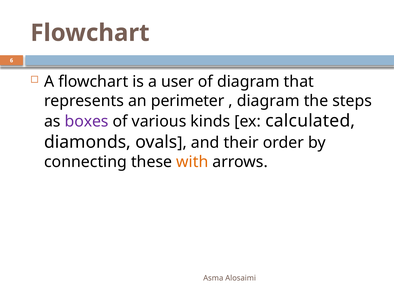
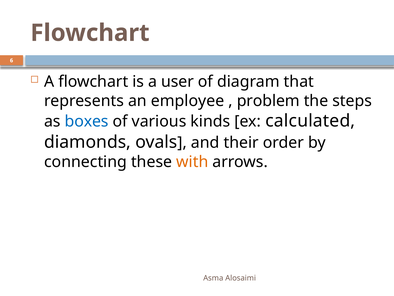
perimeter: perimeter -> employee
diagram at (268, 101): diagram -> problem
boxes colour: purple -> blue
